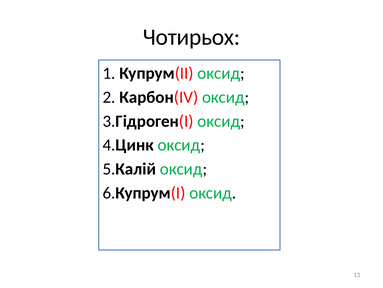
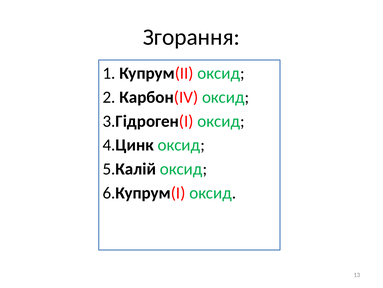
Чотирьох: Чотирьох -> Згорання
